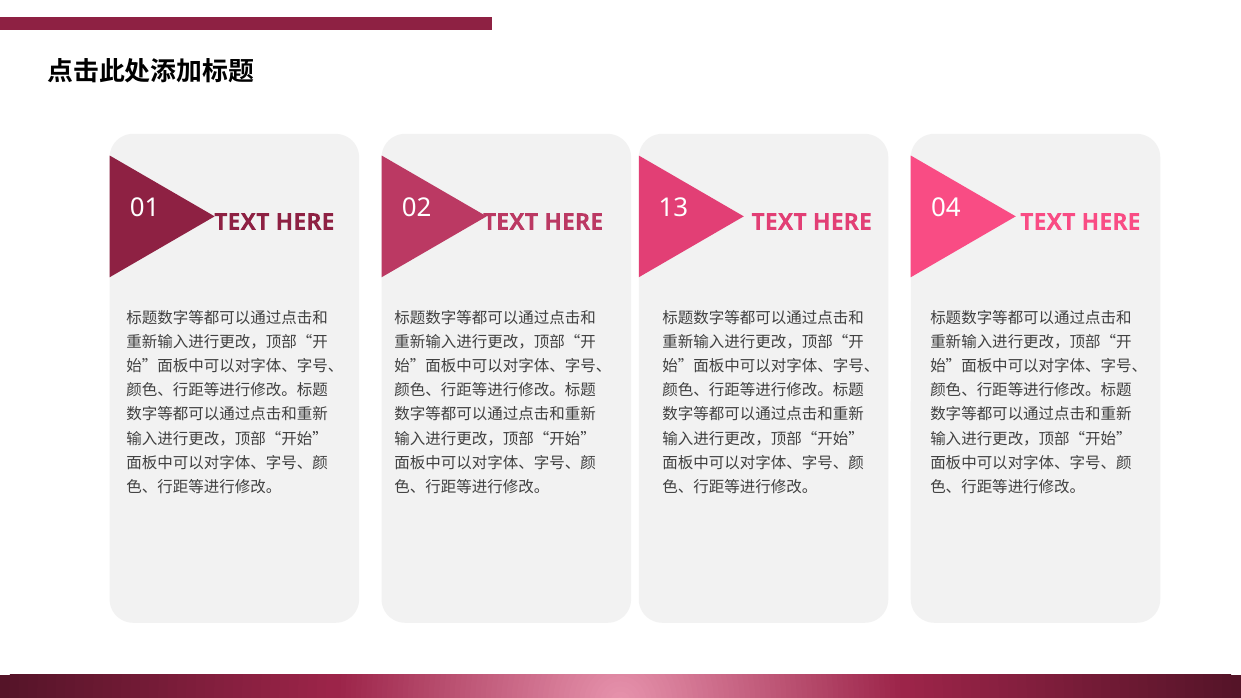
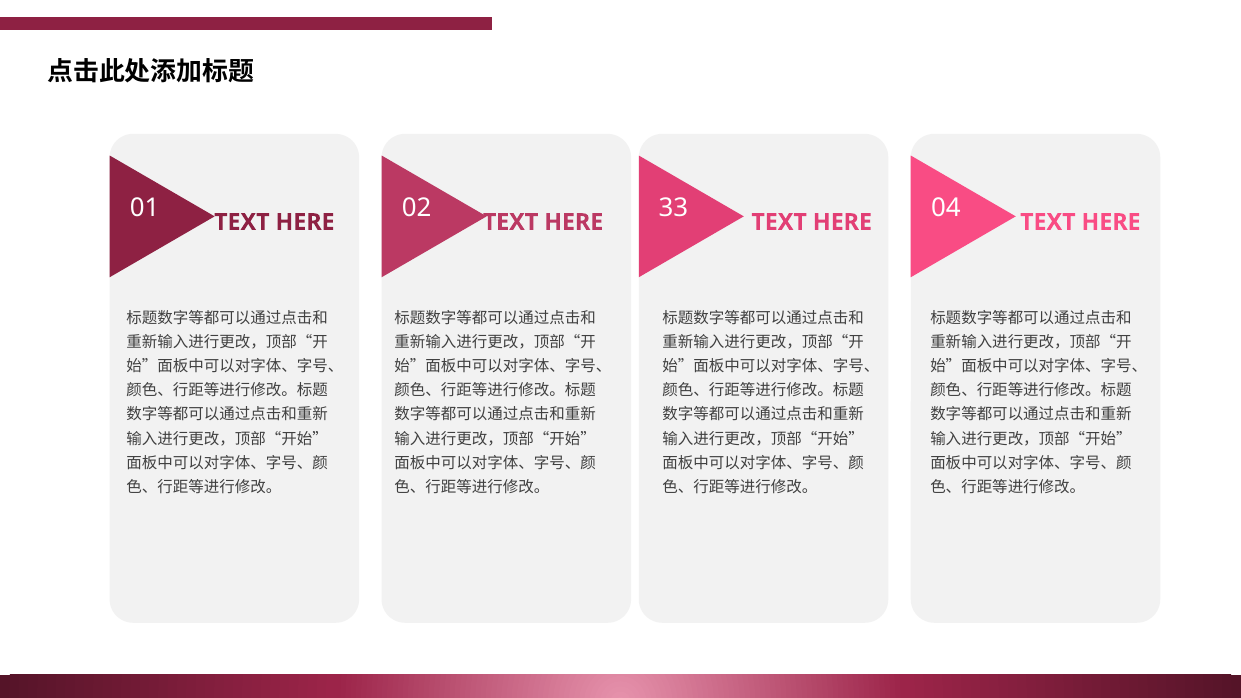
13: 13 -> 33
